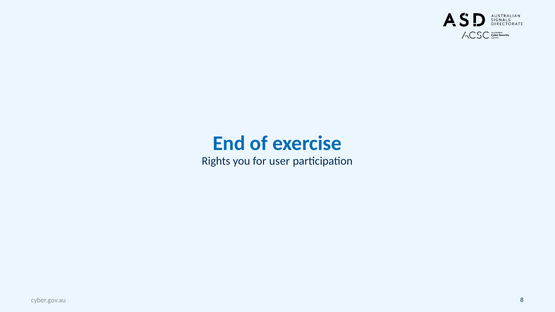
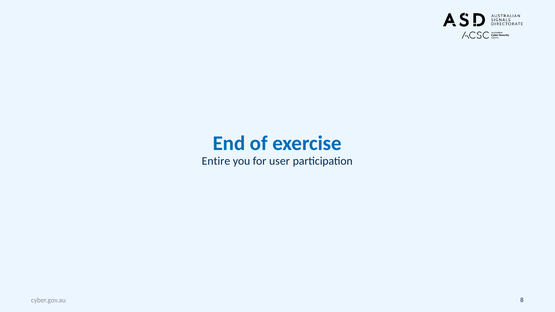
Rights: Rights -> Entire
